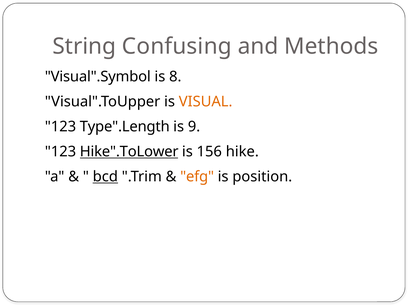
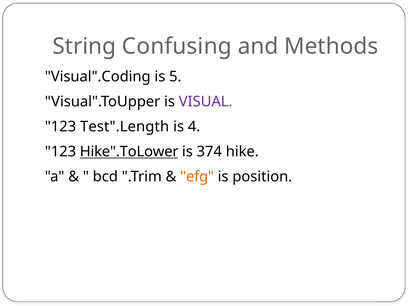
Visual".Symbol: Visual".Symbol -> Visual".Coding
8: 8 -> 5
VISUAL colour: orange -> purple
Type".Length: Type".Length -> Test".Length
9: 9 -> 4
156: 156 -> 374
bcd underline: present -> none
